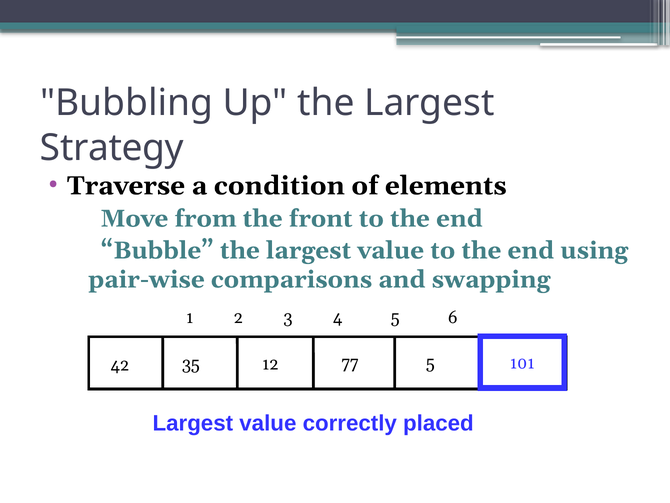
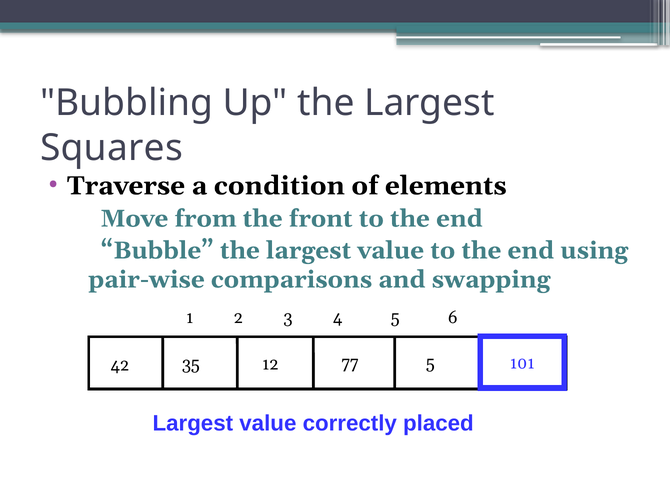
Strategy: Strategy -> Squares
